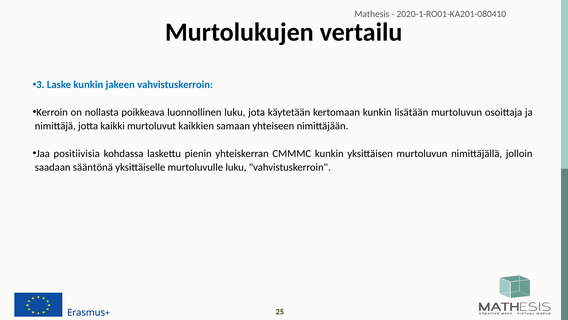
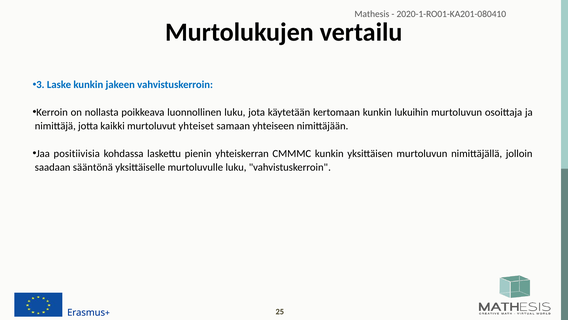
lisätään: lisätään -> lukuihin
kaikkien: kaikkien -> yhteiset
